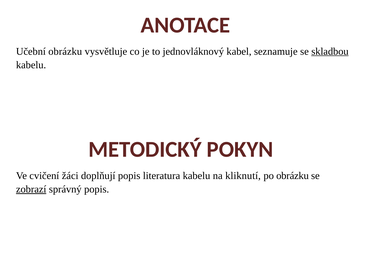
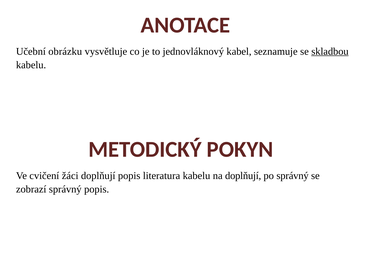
na kliknutí: kliknutí -> doplňují
po obrázku: obrázku -> správný
zobrazí underline: present -> none
